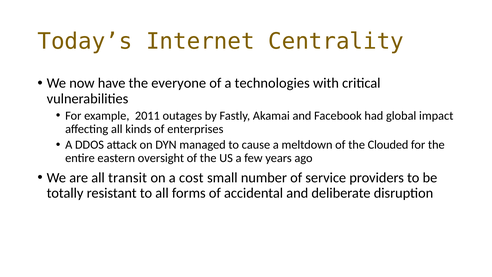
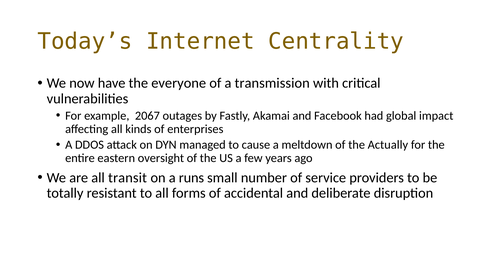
technologies: technologies -> transmission
2011: 2011 -> 2067
Clouded: Clouded -> Actually
cost: cost -> runs
